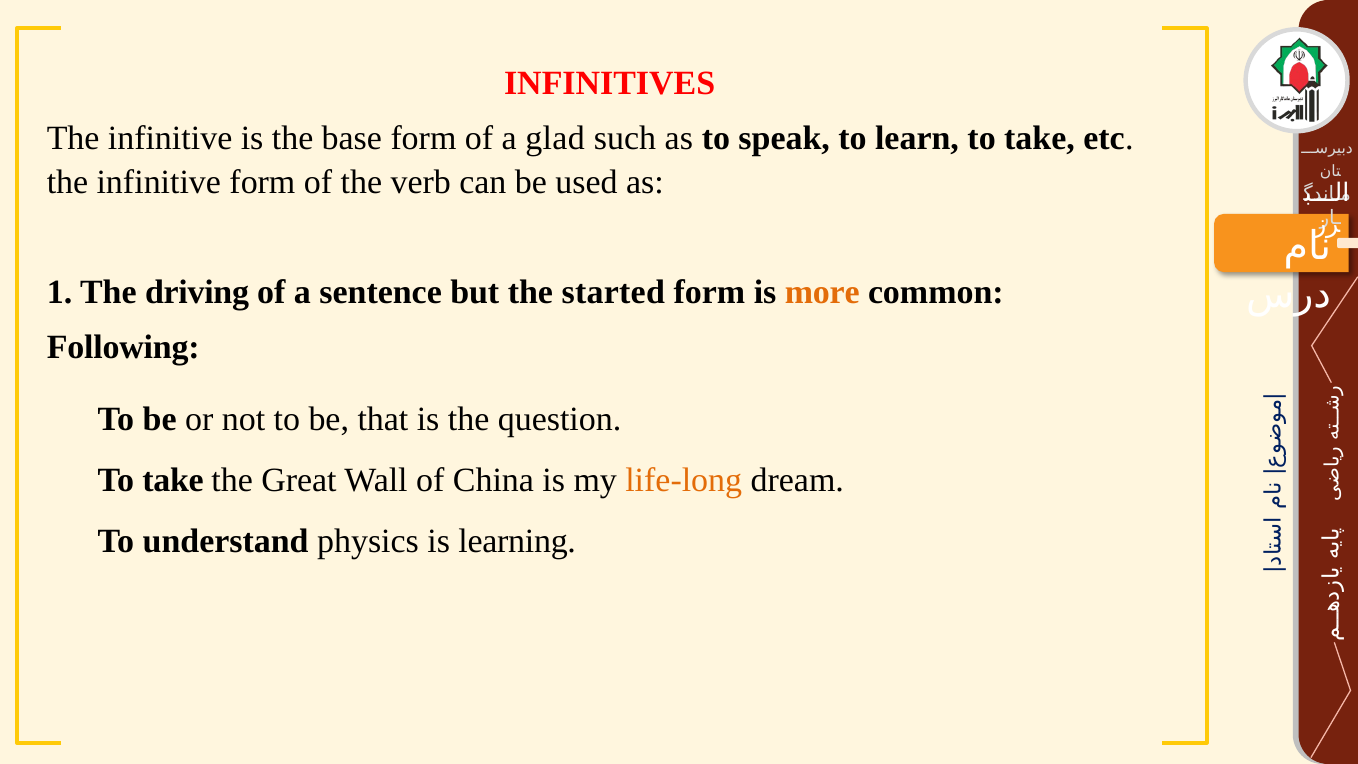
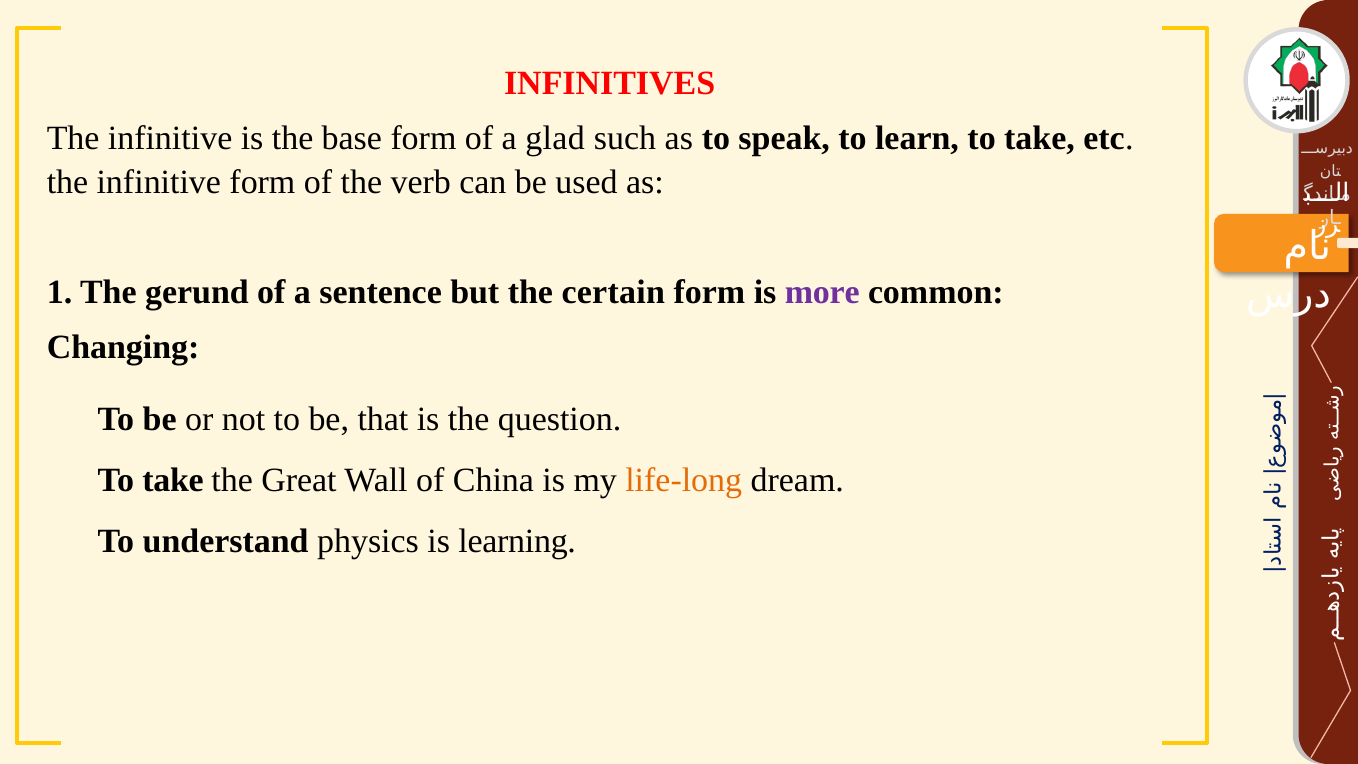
driving: driving -> gerund
started: started -> certain
more colour: orange -> purple
Following: Following -> Changing
